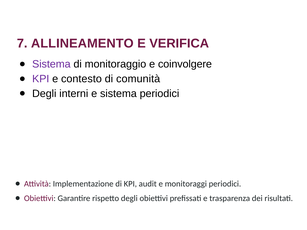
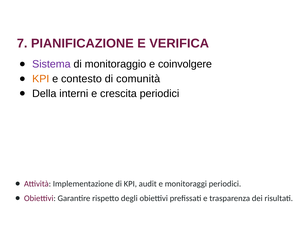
ALLINEAMENTO: ALLINEAMENTO -> PIANIFICAZIONE
KPI at (41, 79) colour: purple -> orange
Degli at (44, 94): Degli -> Della
e sistema: sistema -> crescita
